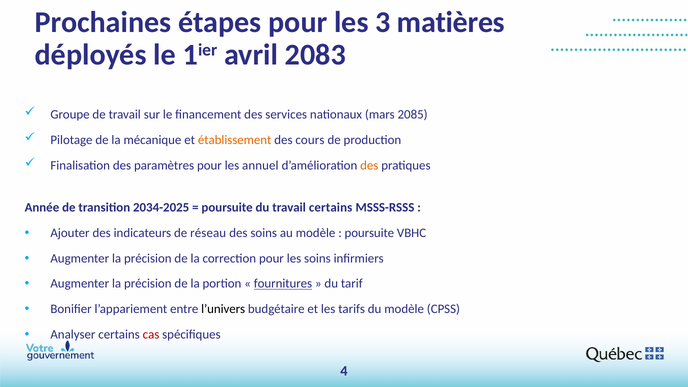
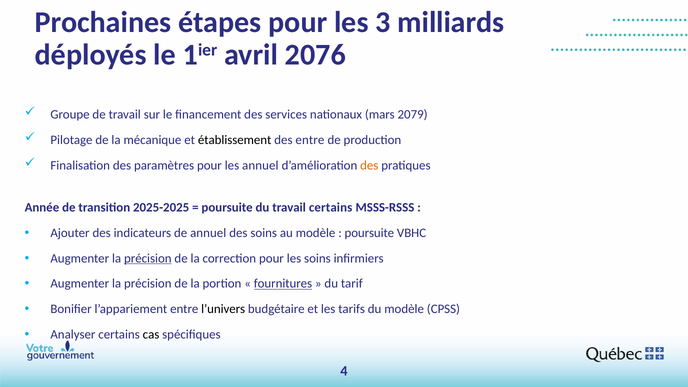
matières: matières -> milliards
2083: 2083 -> 2076
2085: 2085 -> 2079
établissement colour: orange -> black
des cours: cours -> entre
2034-2025: 2034-2025 -> 2025-2025
de réseau: réseau -> annuel
précision at (148, 258) underline: none -> present
cas colour: red -> black
